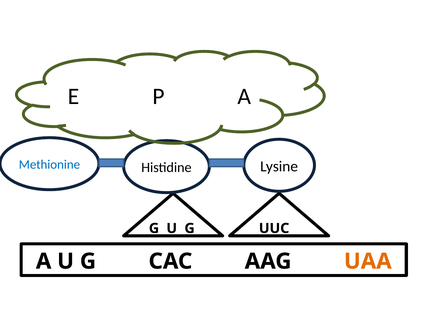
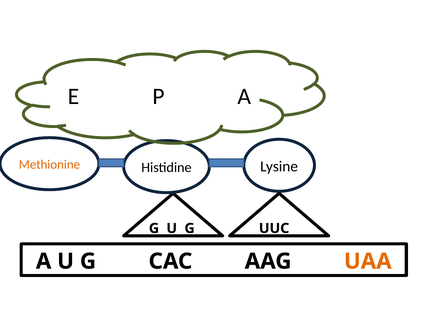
Methionine colour: blue -> orange
